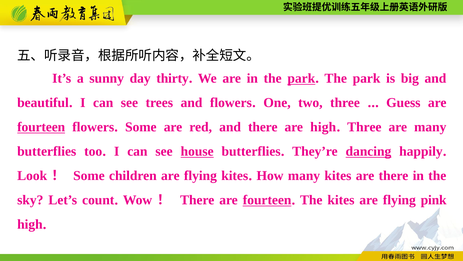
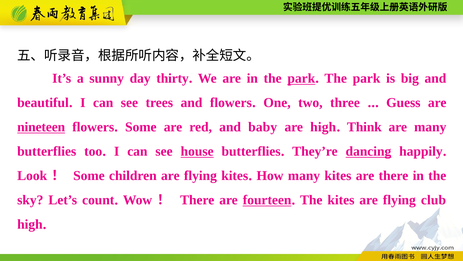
fourteen at (41, 127): fourteen -> nineteen
and there: there -> baby
Three at (364, 127): Three -> Think
pink: pink -> club
